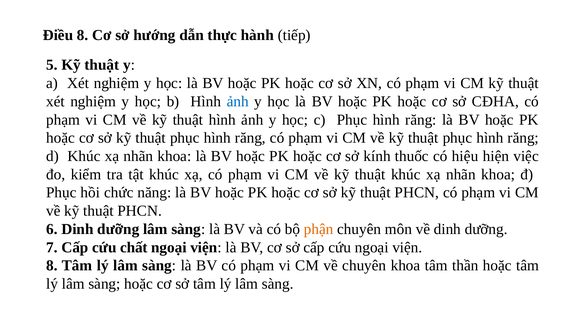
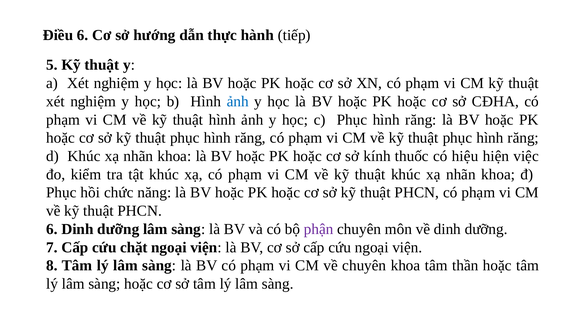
Điều 8: 8 -> 6
phận colour: orange -> purple
chất: chất -> chặt
